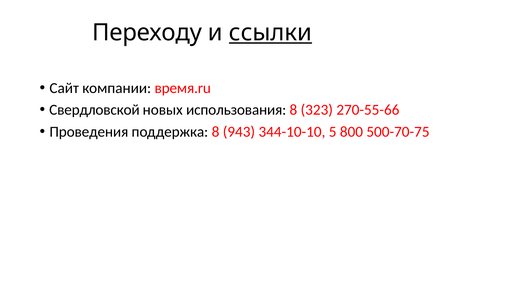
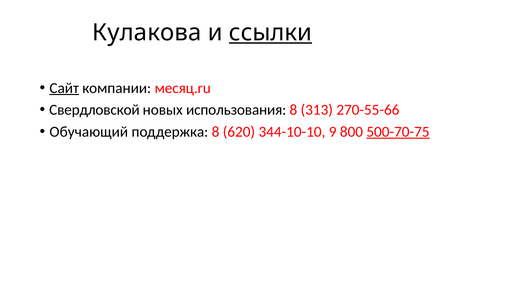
Переходу: Переходу -> Кулакова
Сайт underline: none -> present
время.ru: время.ru -> месяц.ru
323: 323 -> 313
Проведения: Проведения -> Обучающий
943: 943 -> 620
5: 5 -> 9
500-70-75 underline: none -> present
